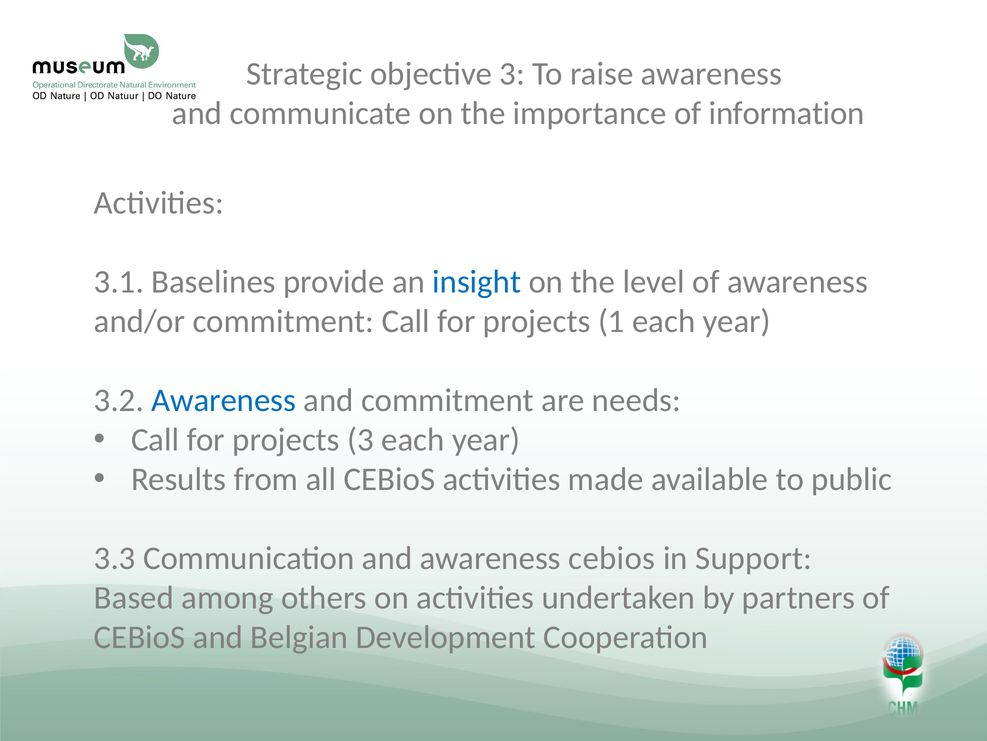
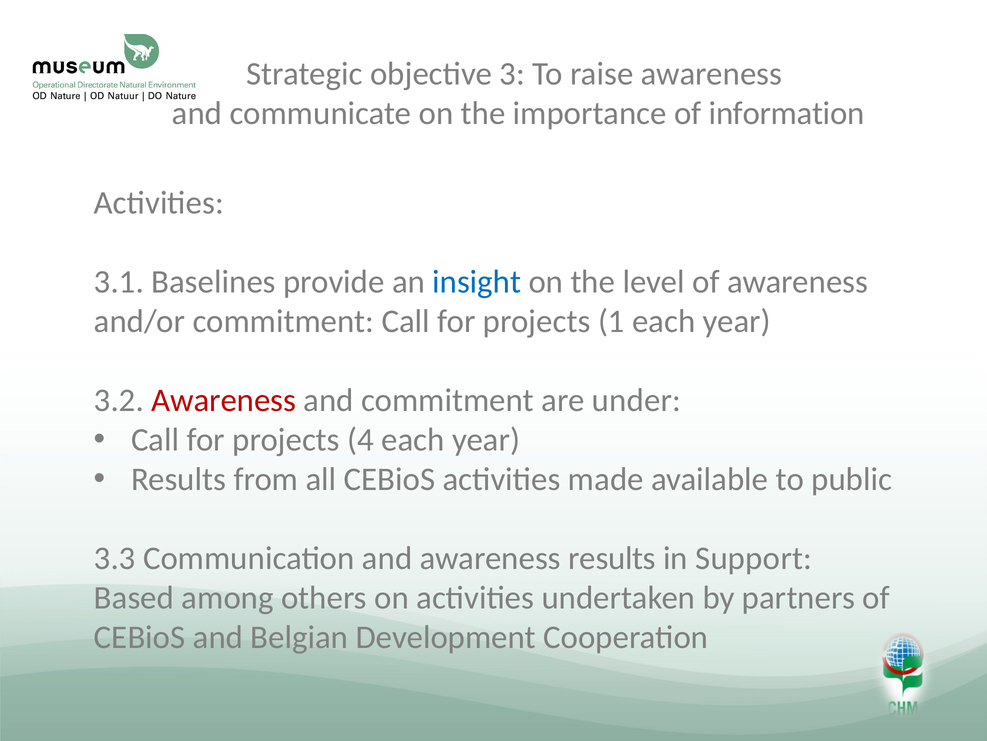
Awareness at (224, 400) colour: blue -> red
needs: needs -> under
projects 3: 3 -> 4
awareness cebios: cebios -> results
